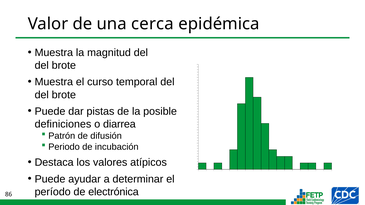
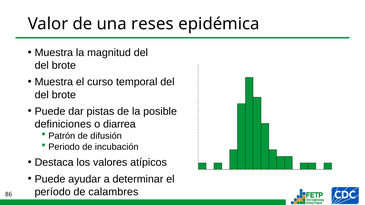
cerca: cerca -> reses
electrónica: electrónica -> calambres
